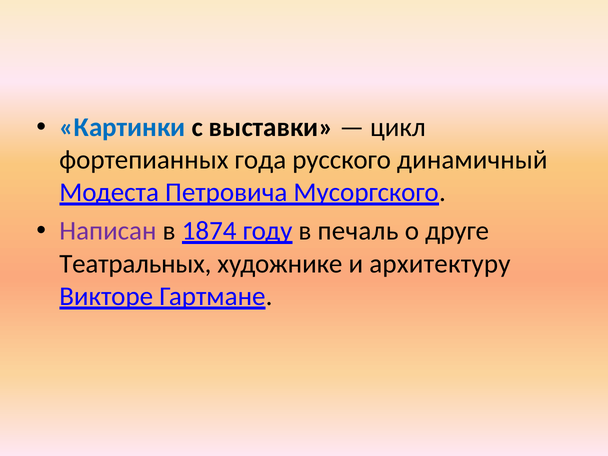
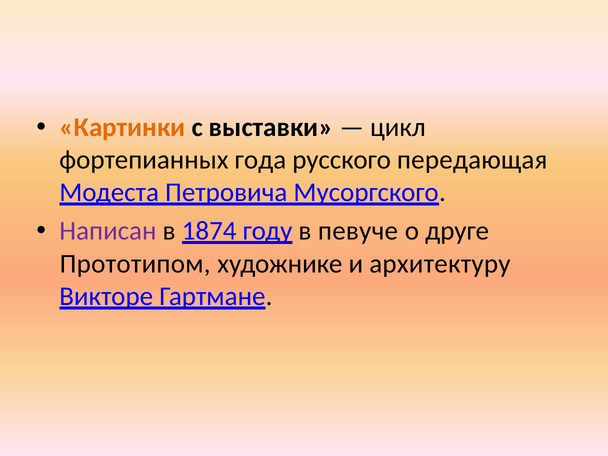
Картинки colour: blue -> orange
динамичный: динамичный -> передающая
печаль: печаль -> певуче
Театральных: Театральных -> Прототипом
